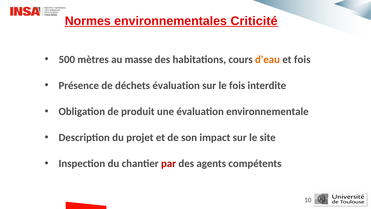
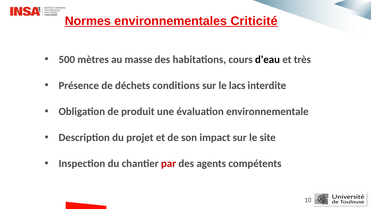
d'eau colour: orange -> black
et fois: fois -> très
déchets évaluation: évaluation -> conditions
le fois: fois -> lacs
